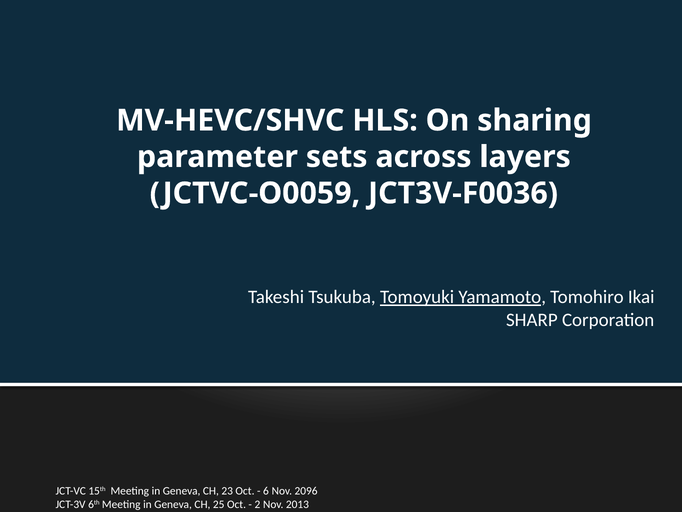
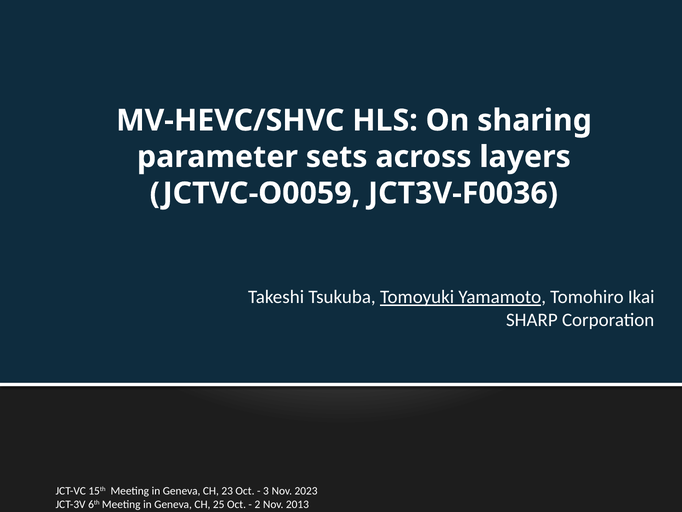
6: 6 -> 3
2096: 2096 -> 2023
